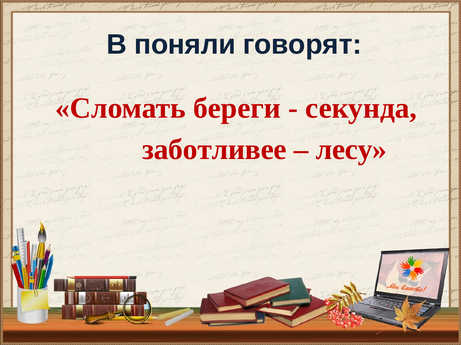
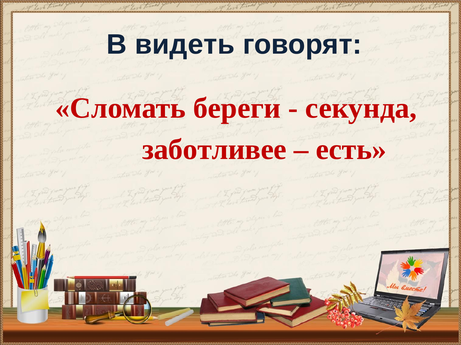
поняли: поняли -> видеть
лесу: лесу -> есть
